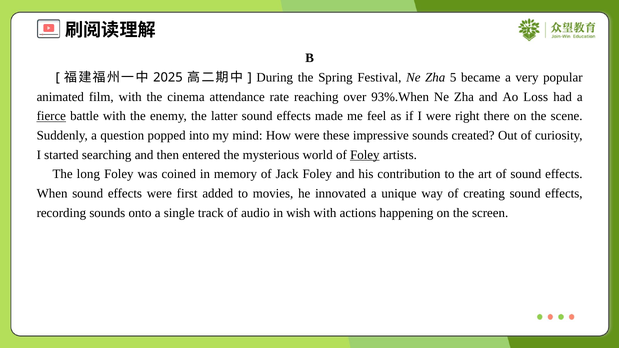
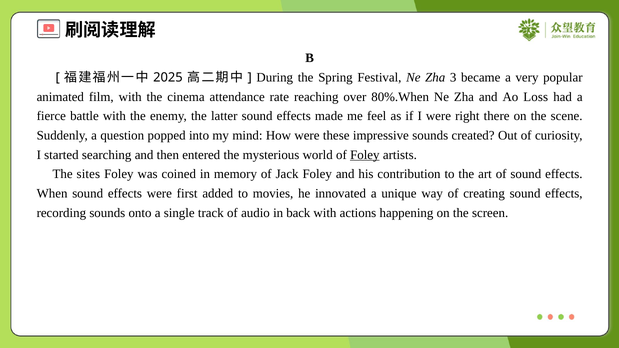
5: 5 -> 3
93%.When: 93%.When -> 80%.When
fierce underline: present -> none
long: long -> sites
wish: wish -> back
